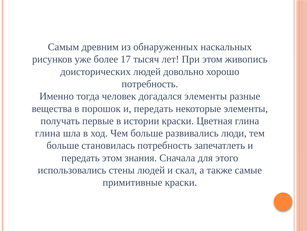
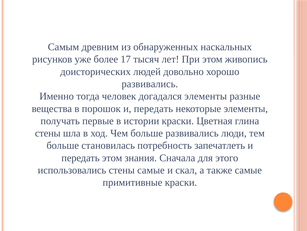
потребность at (150, 84): потребность -> развивались
глина at (48, 133): глина -> стены
стены людей: людей -> самые
